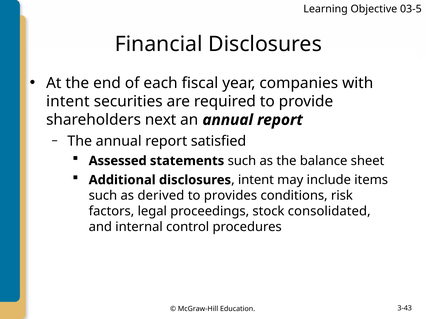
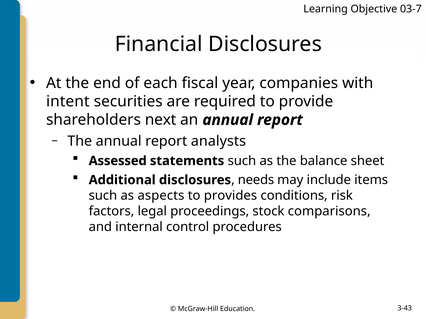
03-5: 03-5 -> 03-7
satisfied: satisfied -> analysts
intent at (256, 180): intent -> needs
derived: derived -> aspects
consolidated: consolidated -> comparisons
